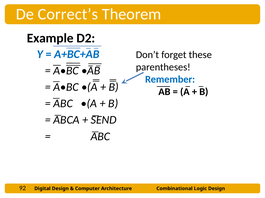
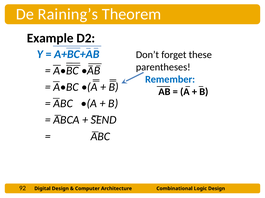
Correct’s: Correct’s -> Raining’s
